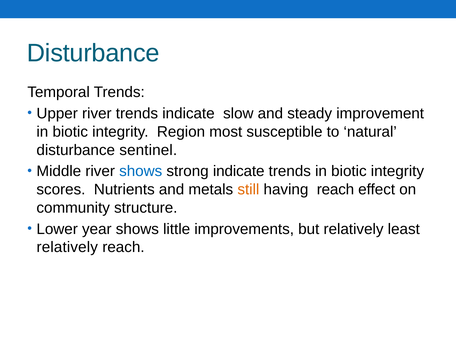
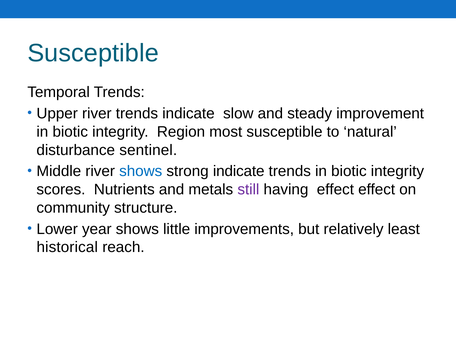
Disturbance at (93, 53): Disturbance -> Susceptible
still colour: orange -> purple
having reach: reach -> effect
relatively at (67, 247): relatively -> historical
